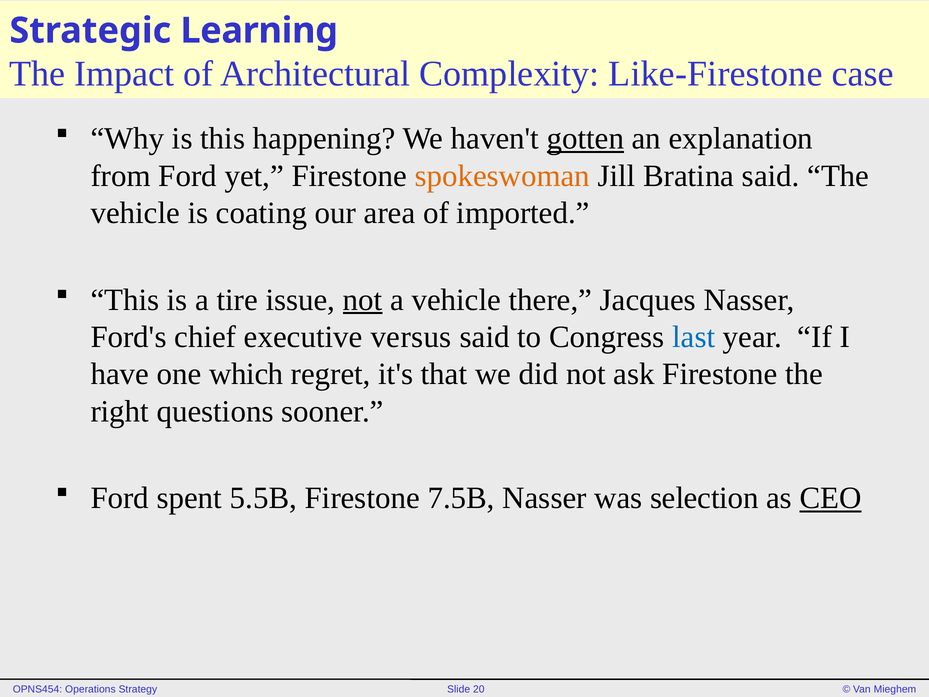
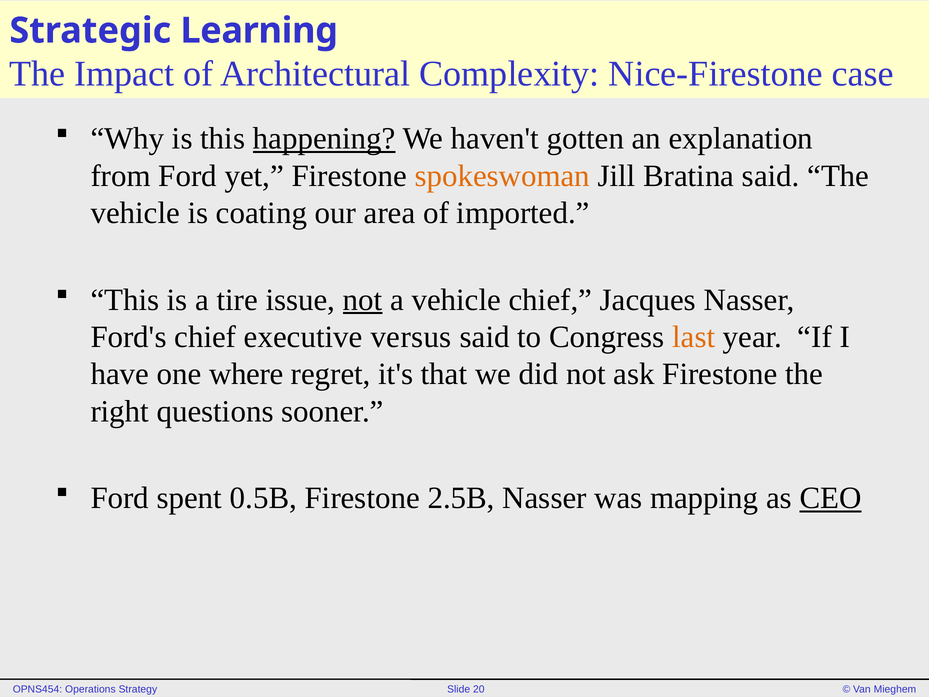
Like-Firestone: Like-Firestone -> Nice-Firestone
happening underline: none -> present
gotten underline: present -> none
vehicle there: there -> chief
last colour: blue -> orange
which: which -> where
5.5B: 5.5B -> 0.5B
7.5B: 7.5B -> 2.5B
selection: selection -> mapping
